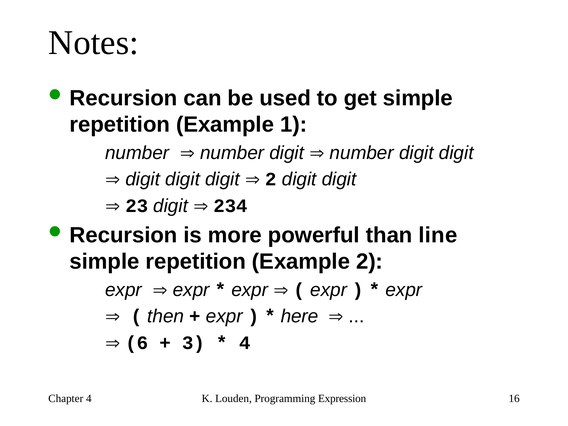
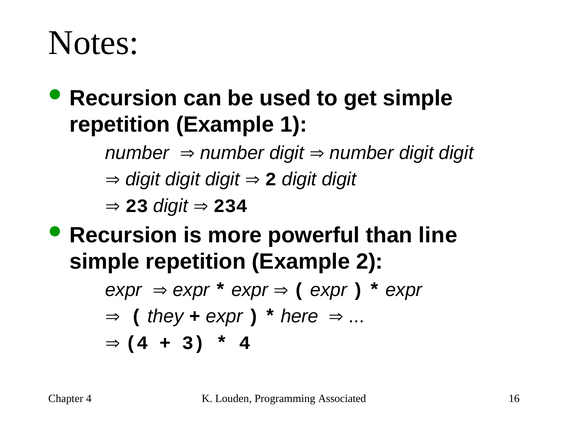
then: then -> they
6 at (137, 343): 6 -> 4
Expression: Expression -> Associated
